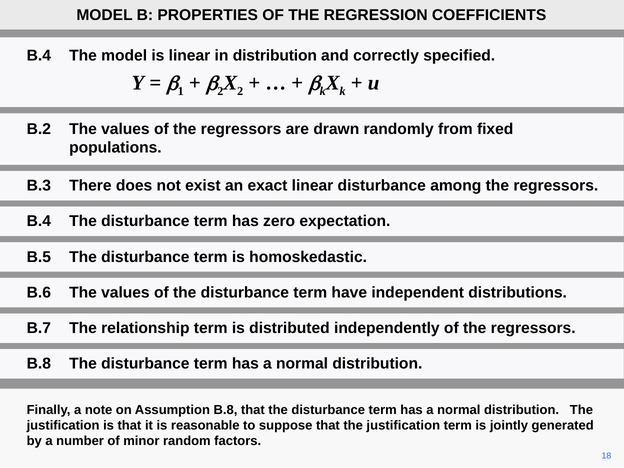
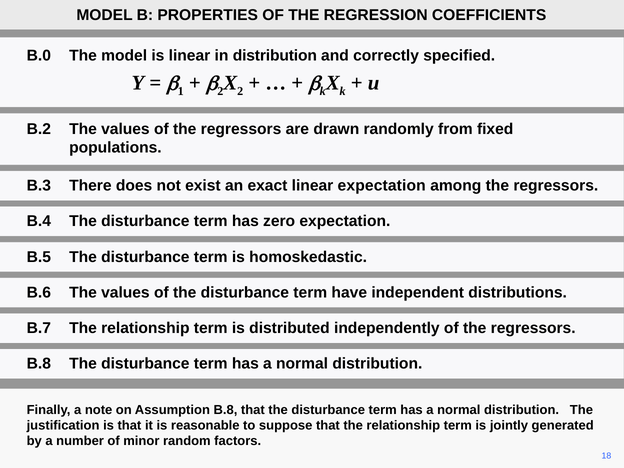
B.4 at (39, 56): B.4 -> B.0
linear disturbance: disturbance -> expectation
that the justification: justification -> relationship
